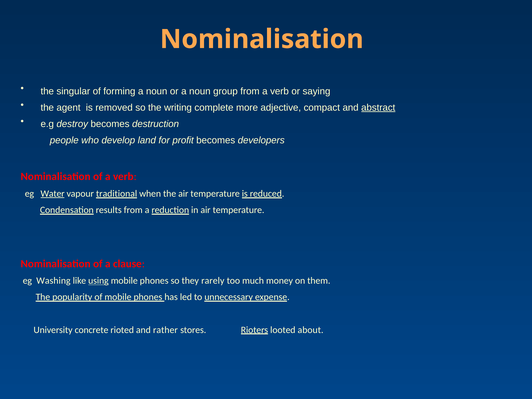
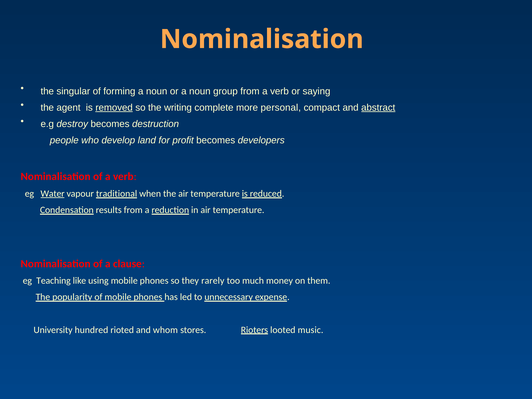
removed underline: none -> present
adjective: adjective -> personal
Washing: Washing -> Teaching
using underline: present -> none
concrete: concrete -> hundred
rather: rather -> whom
about: about -> music
